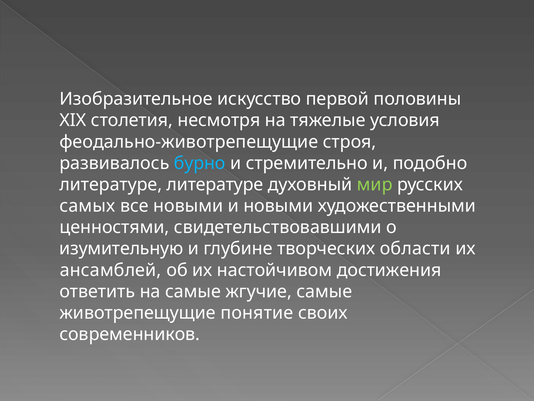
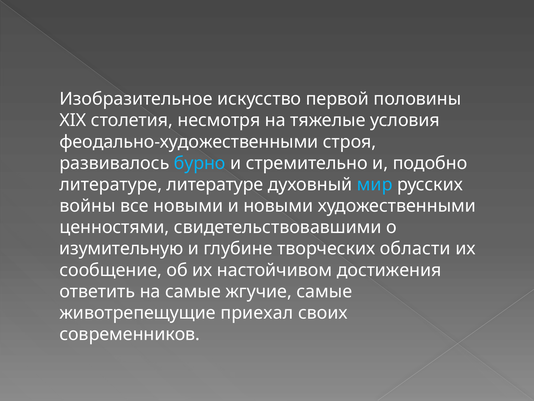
феодально-животрепещущие: феодально-животрепещущие -> феодально-художественными
мир colour: light green -> light blue
самых: самых -> войны
ансамблей: ансамблей -> сообщение
понятие: понятие -> приехал
